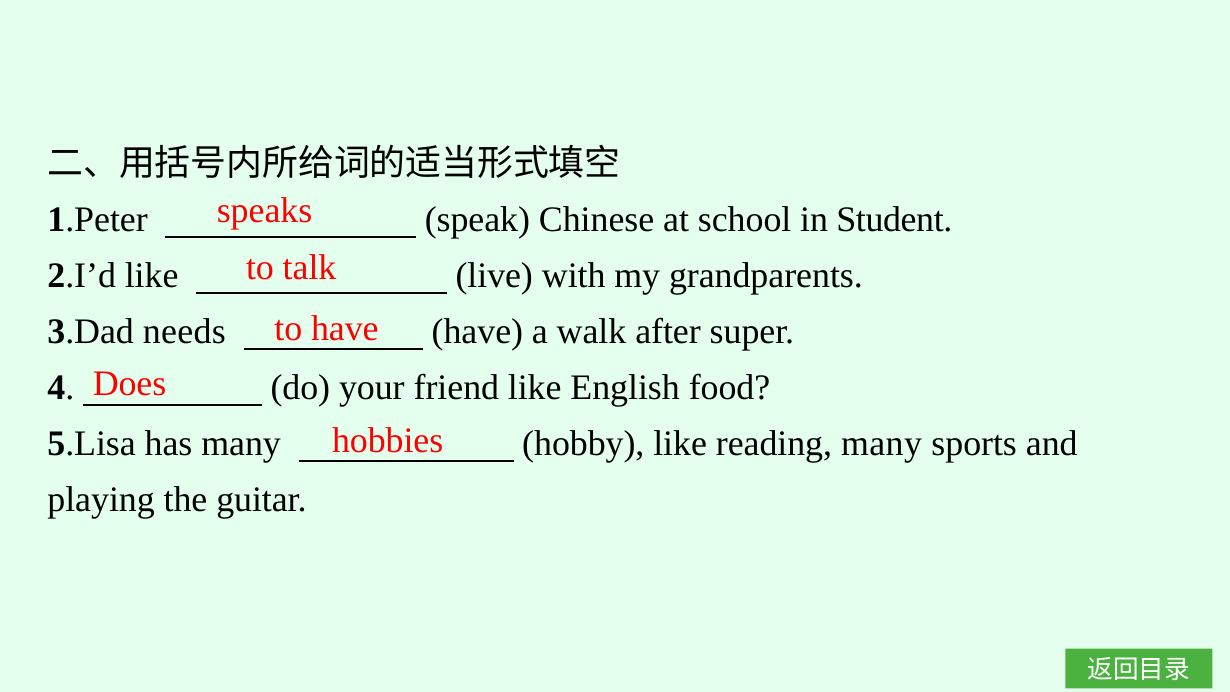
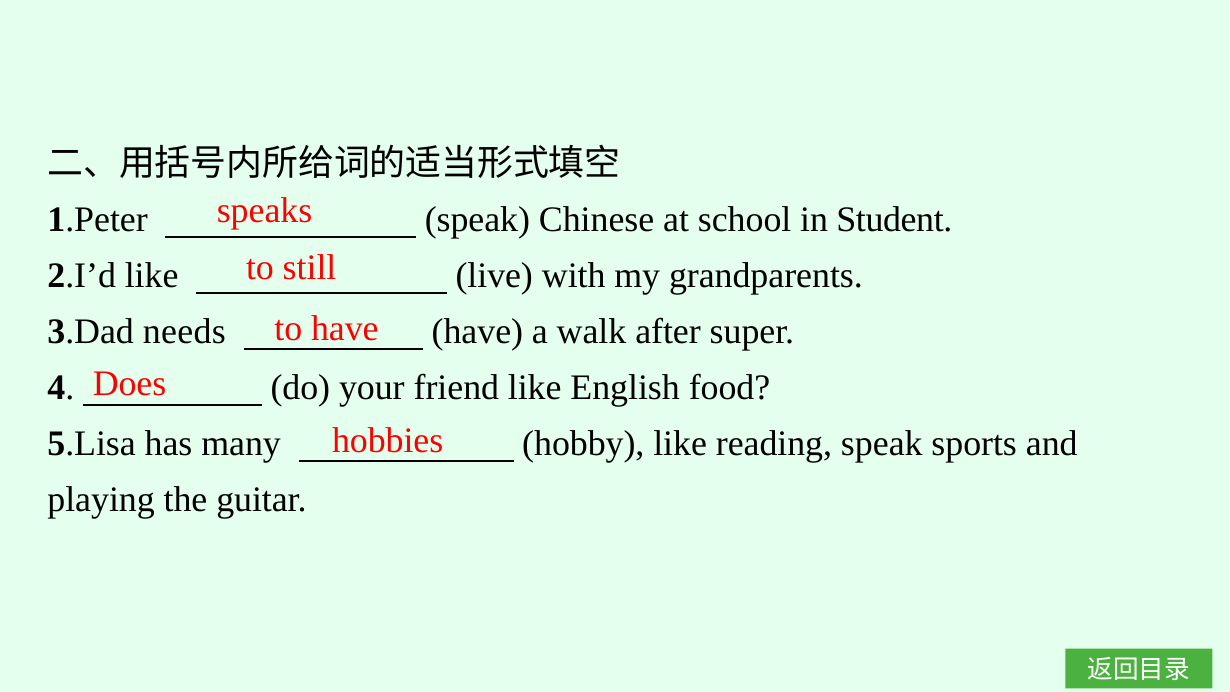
talk: talk -> still
reading many: many -> speak
